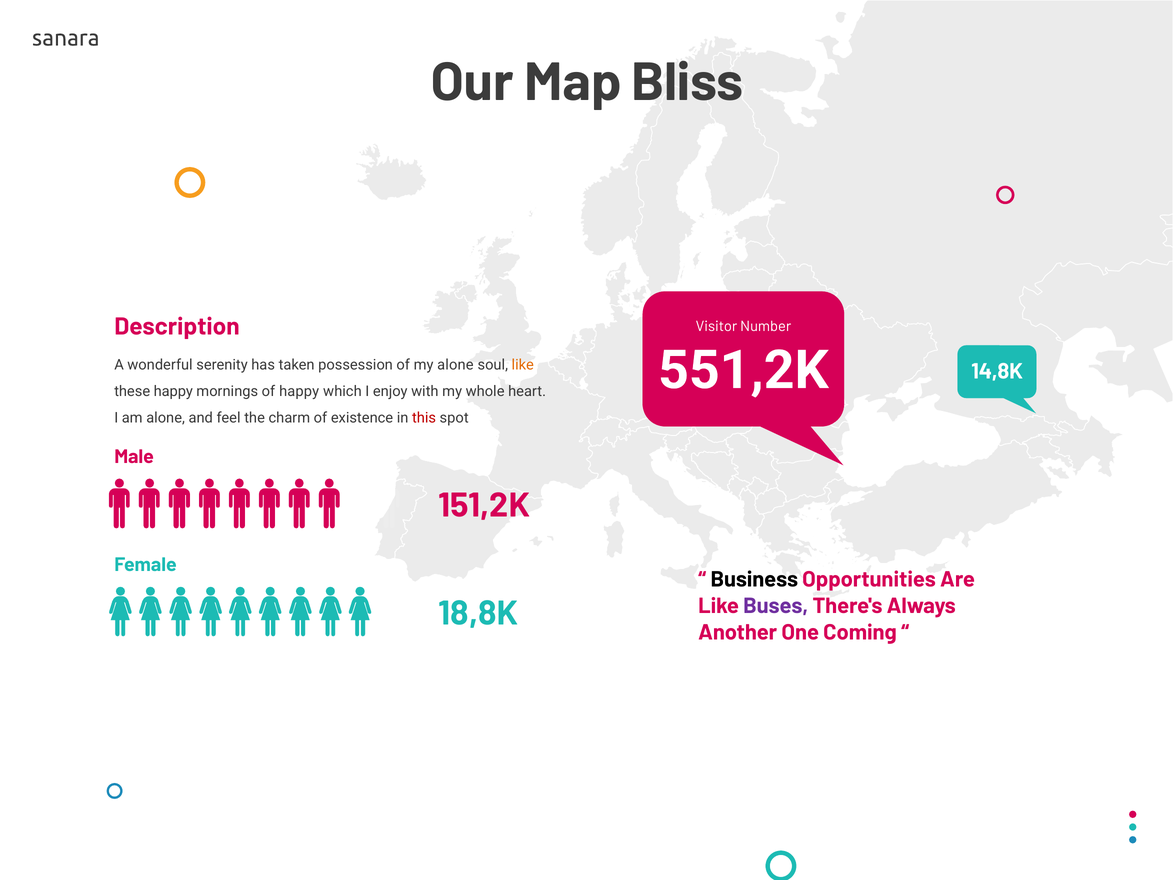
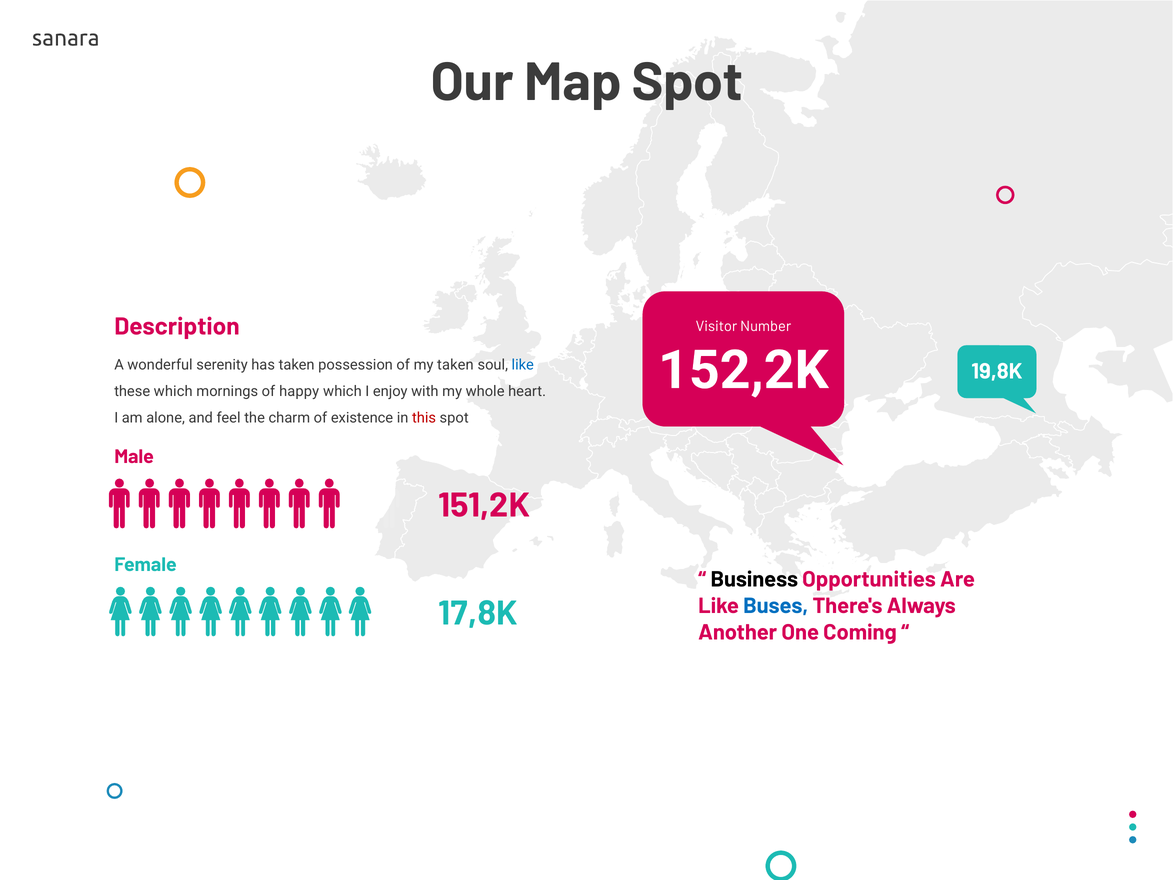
Map Bliss: Bliss -> Spot
551,2K: 551,2K -> 152,2K
my alone: alone -> taken
like at (523, 365) colour: orange -> blue
14,8K: 14,8K -> 19,8K
these happy: happy -> which
Buses colour: purple -> blue
18,8K: 18,8K -> 17,8K
